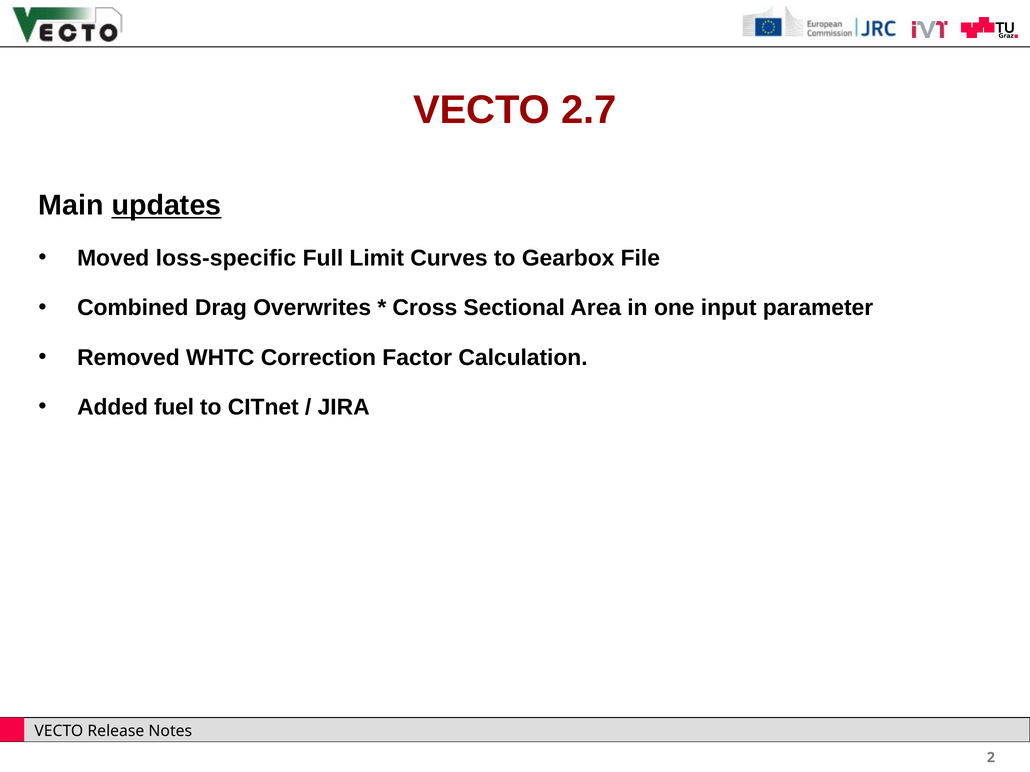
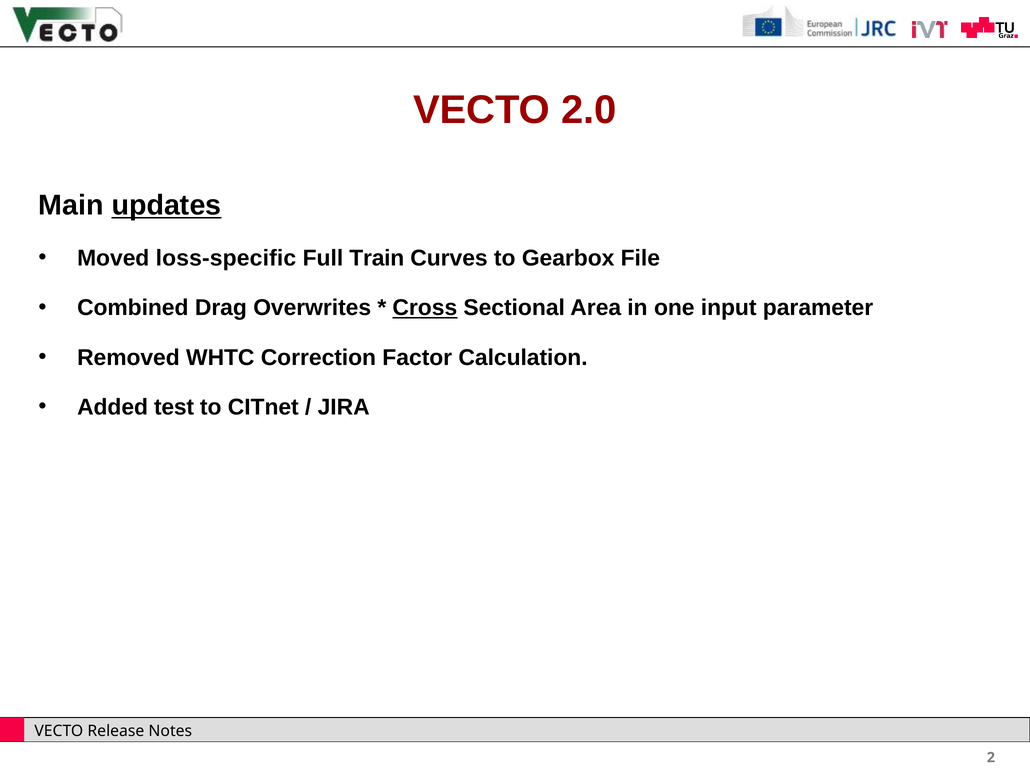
2.7: 2.7 -> 2.0
Limit: Limit -> Train
Cross underline: none -> present
fuel: fuel -> test
